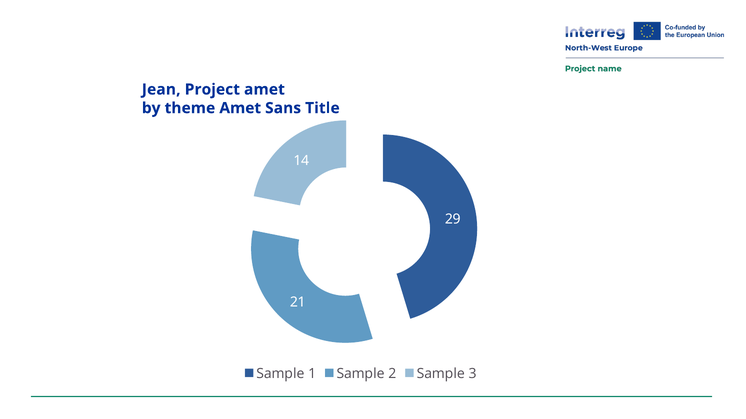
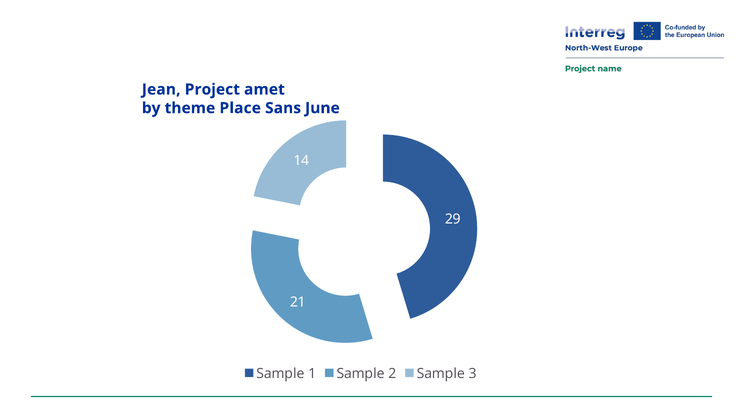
theme Amet: Amet -> Place
Title: Title -> June
